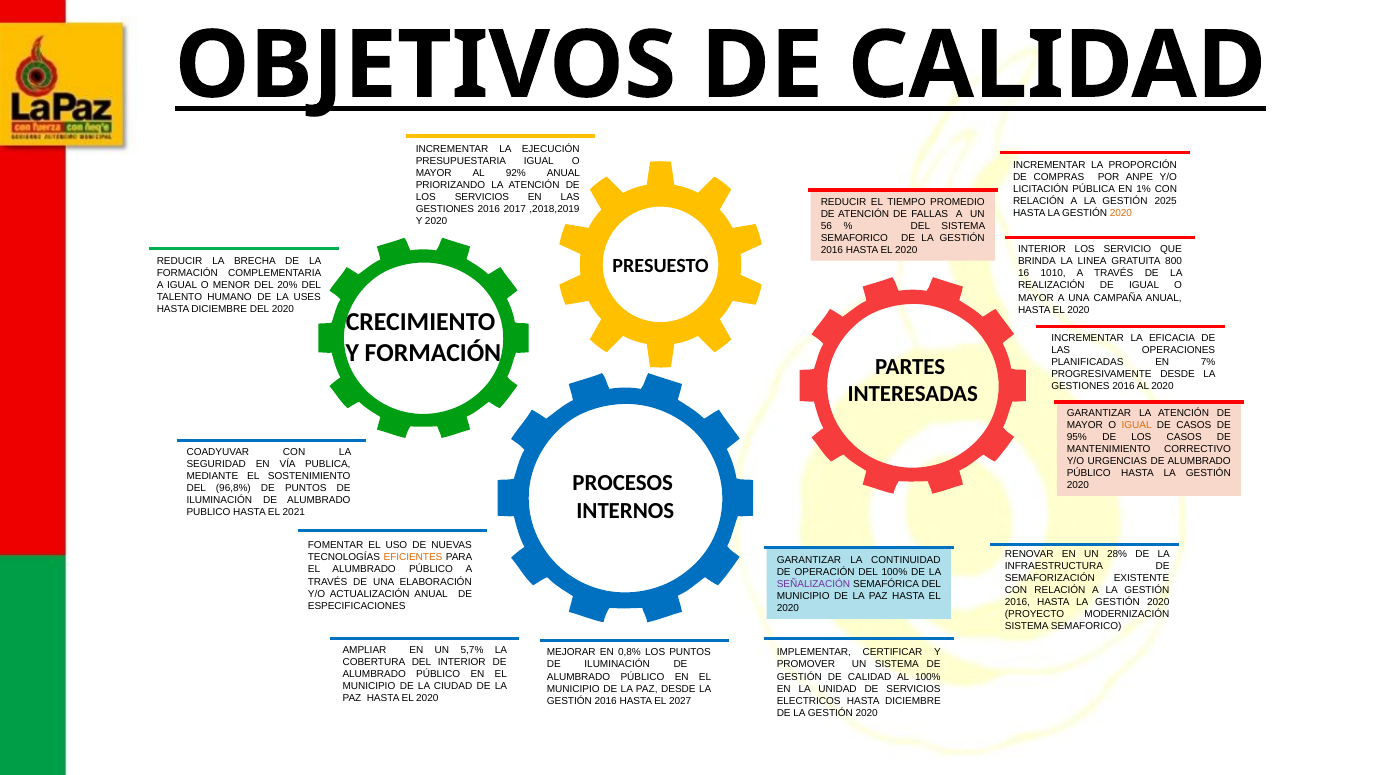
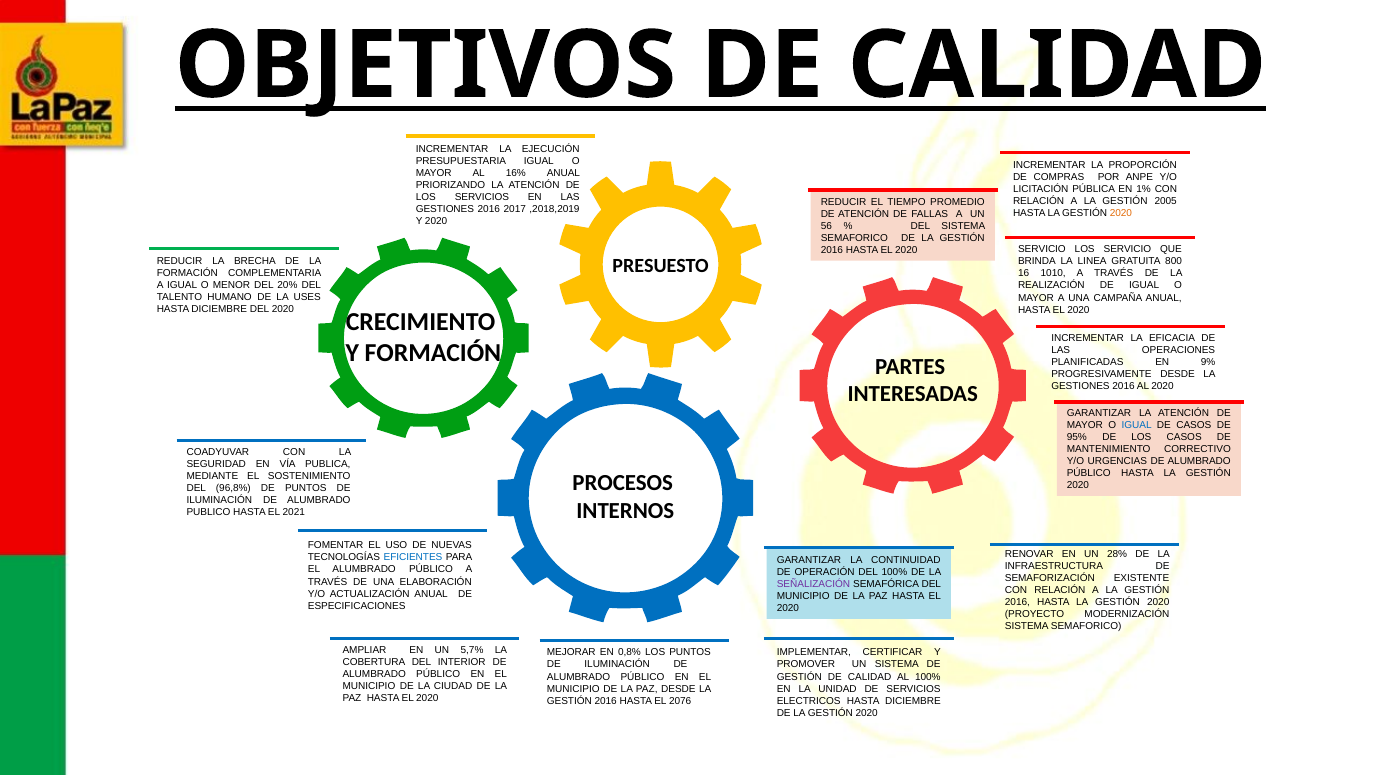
92%: 92% -> 16%
2025: 2025 -> 2005
INTERIOR at (1042, 250): INTERIOR -> SERVICIO
7%: 7% -> 9%
IGUAL at (1137, 425) colour: orange -> blue
EFICIENTES colour: orange -> blue
2027: 2027 -> 2076
